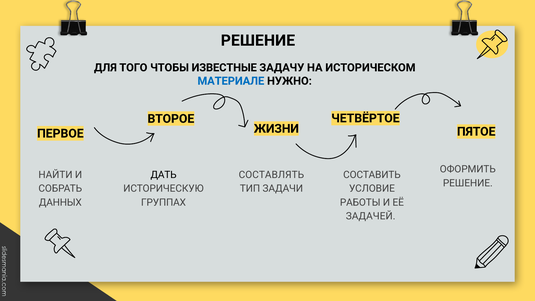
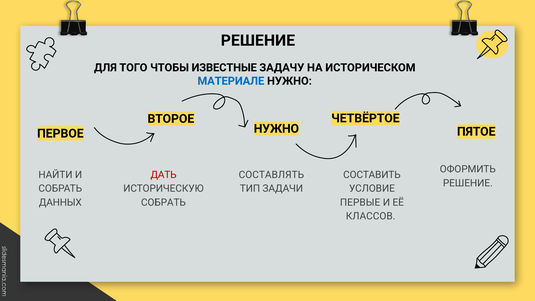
ЖИЗНИ at (276, 129): ЖИЗНИ -> НУЖНО
ДАТЬ colour: black -> red
ГРУППАХ at (164, 202): ГРУППАХ -> СОБРАТЬ
РАБОТЫ: РАБОТЫ -> ПЕРВЫЕ
ЗАДАЧЕЙ: ЗАДАЧЕЙ -> КЛАССОВ
